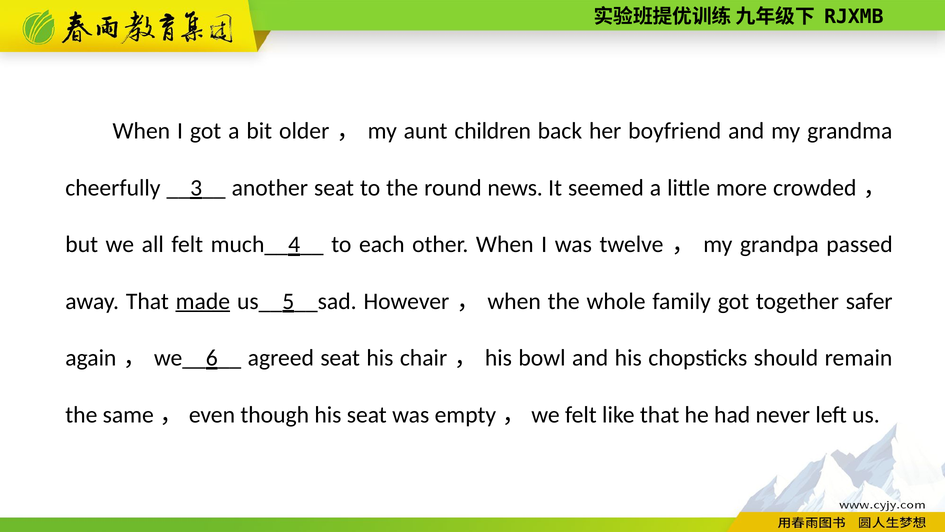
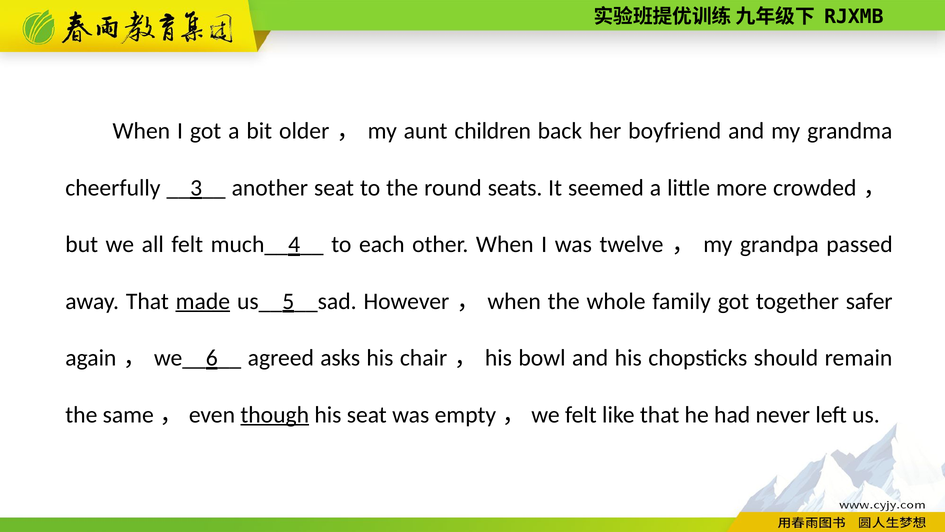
news: news -> seats
agreed seat: seat -> asks
though underline: none -> present
